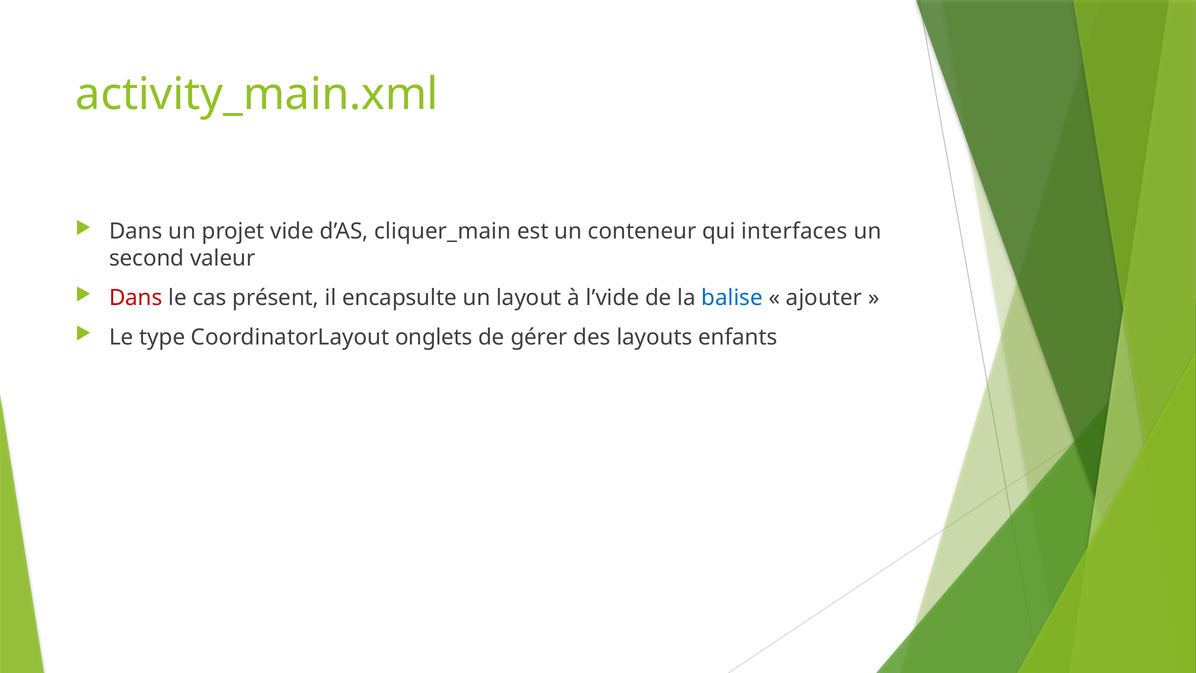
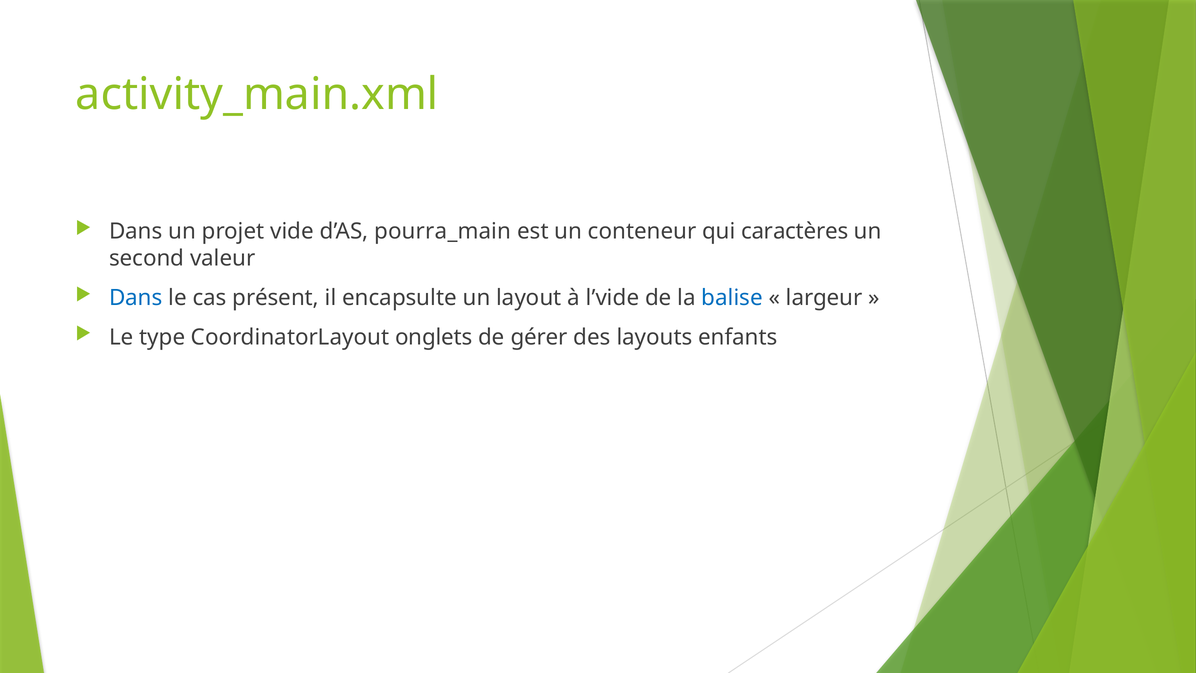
cliquer_main: cliquer_main -> pourra_main
interfaces: interfaces -> caractères
Dans at (136, 298) colour: red -> blue
ajouter: ajouter -> largeur
